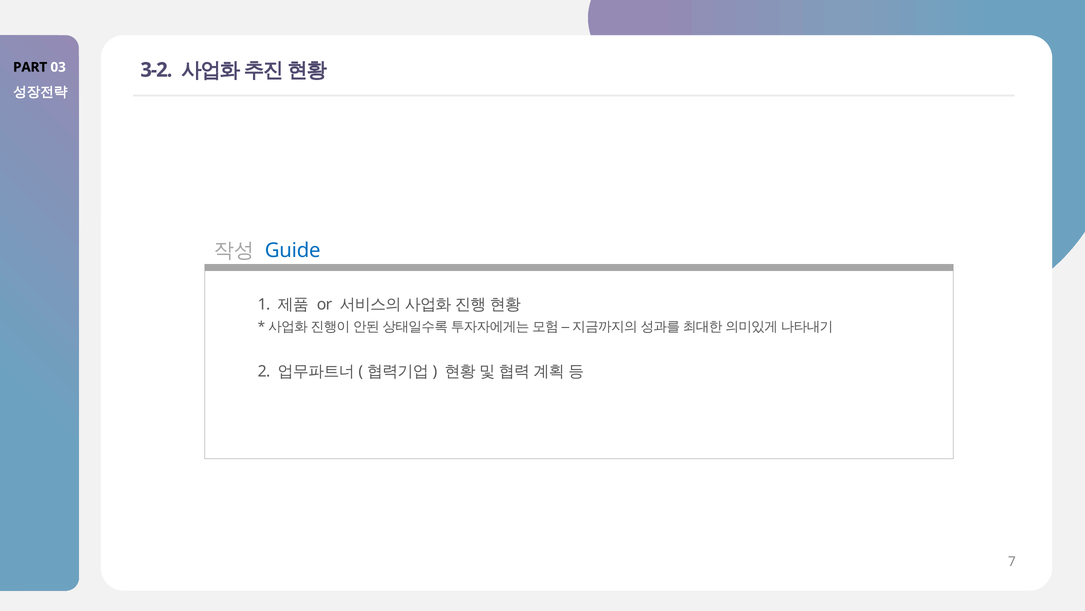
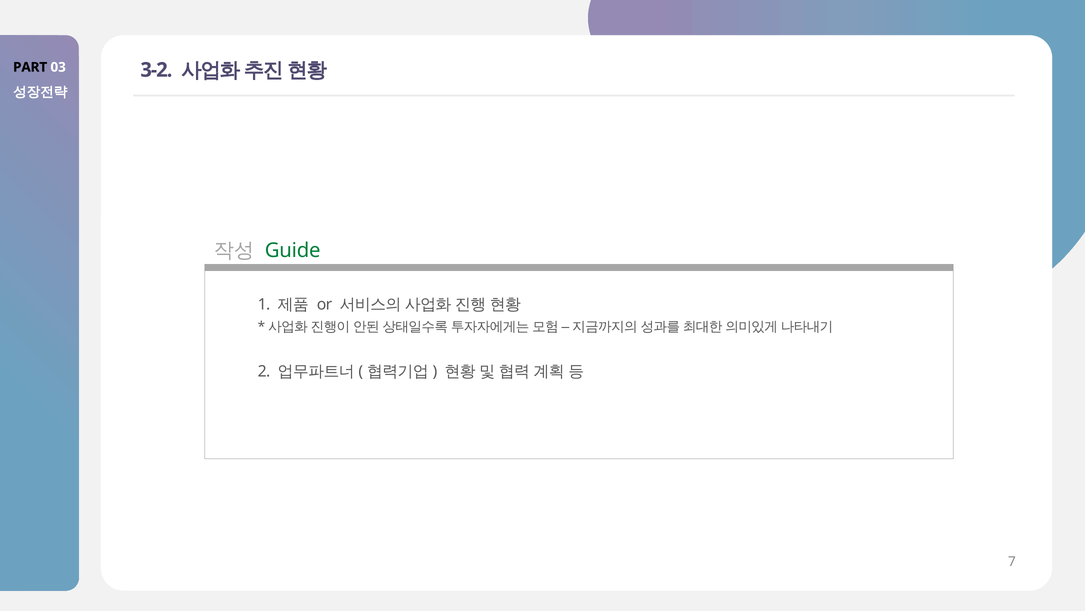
Guide colour: blue -> green
